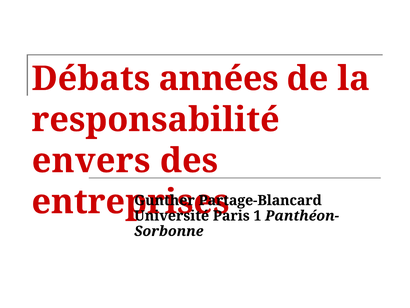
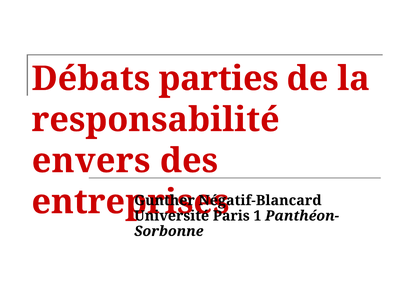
années: années -> parties
Partage-Blancard: Partage-Blancard -> Négatif-Blancard
